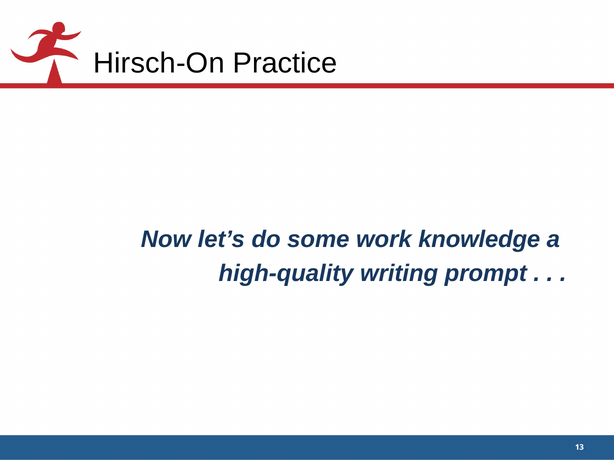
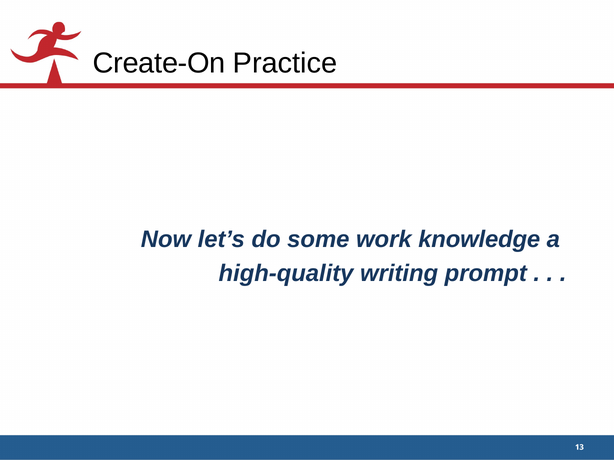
Hirsch-On: Hirsch-On -> Create-On
